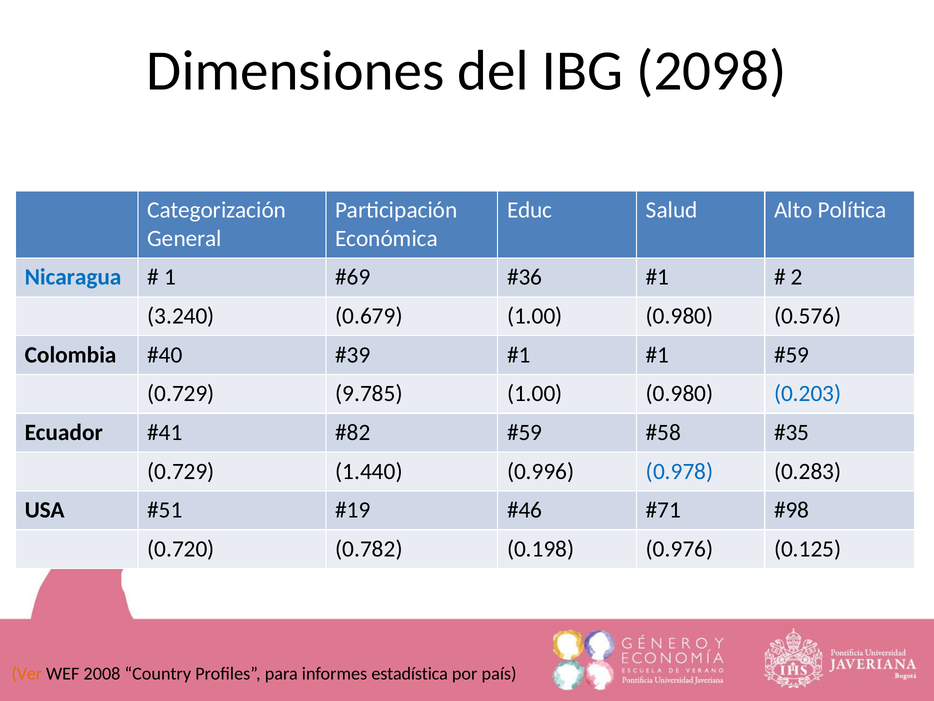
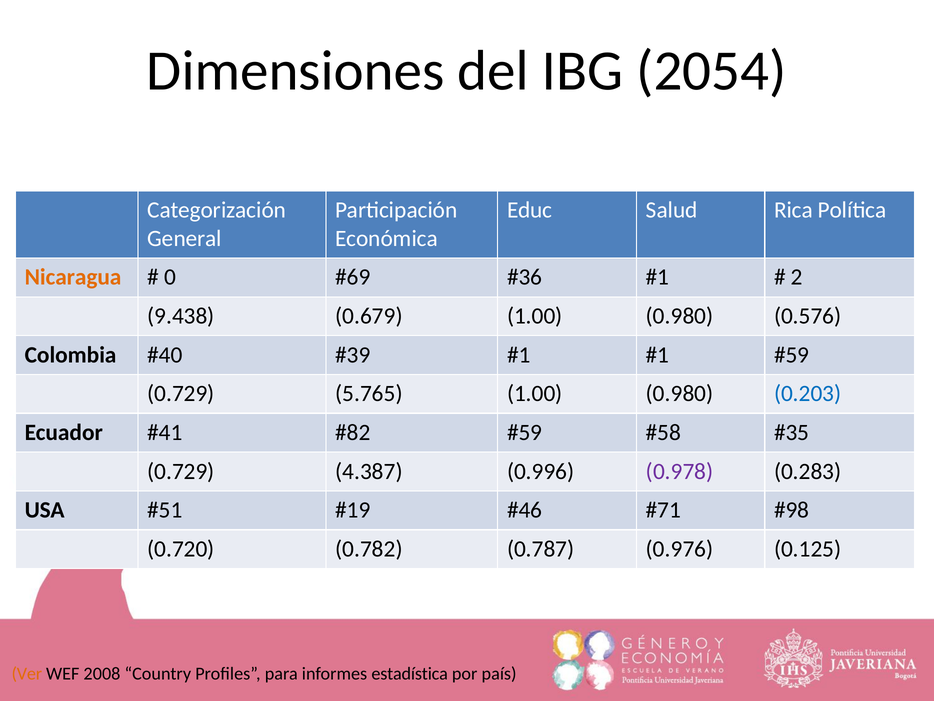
2098: 2098 -> 2054
Alto: Alto -> Rica
Nicaragua colour: blue -> orange
1: 1 -> 0
3.240: 3.240 -> 9.438
9.785: 9.785 -> 5.765
1.440: 1.440 -> 4.387
0.978 colour: blue -> purple
0.198: 0.198 -> 0.787
